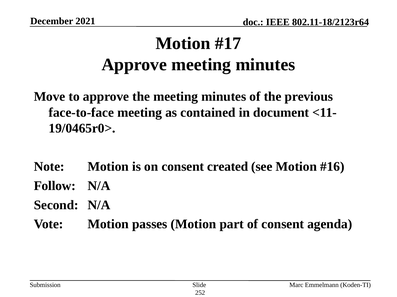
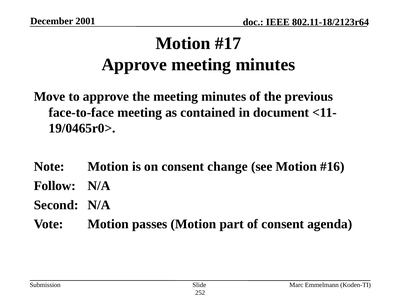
2021: 2021 -> 2001
created: created -> change
